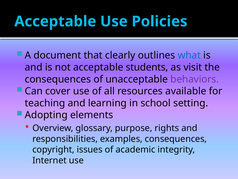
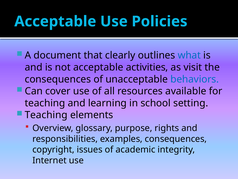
students: students -> activities
behaviors colour: purple -> blue
Adopting at (46, 115): Adopting -> Teaching
